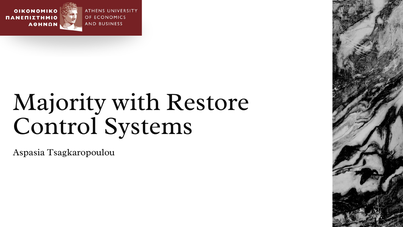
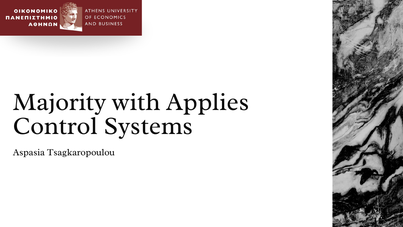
Restore: Restore -> Applies
